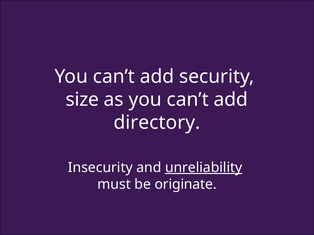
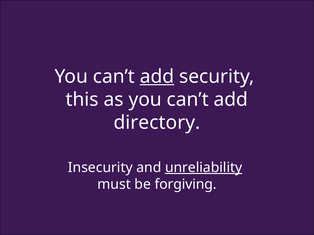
add at (157, 77) underline: none -> present
size: size -> this
originate: originate -> forgiving
